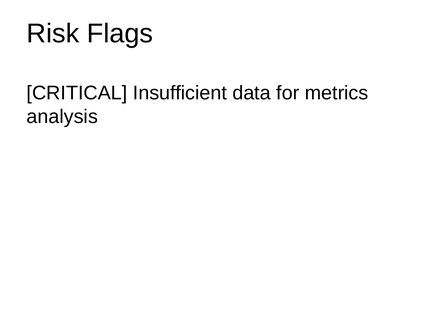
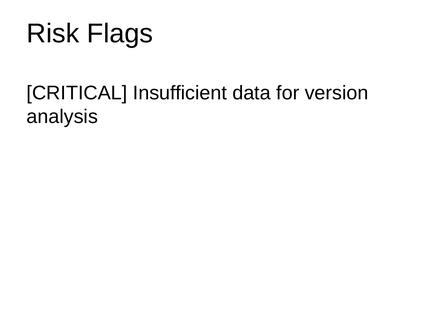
metrics: metrics -> version
